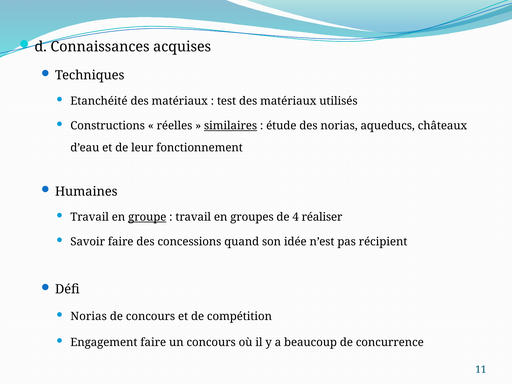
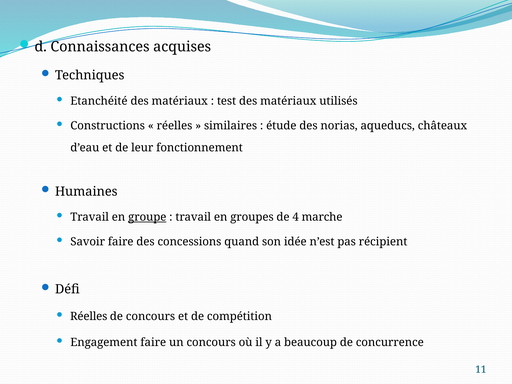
similaires underline: present -> none
réaliser: réaliser -> marche
Norias at (89, 316): Norias -> Réelles
